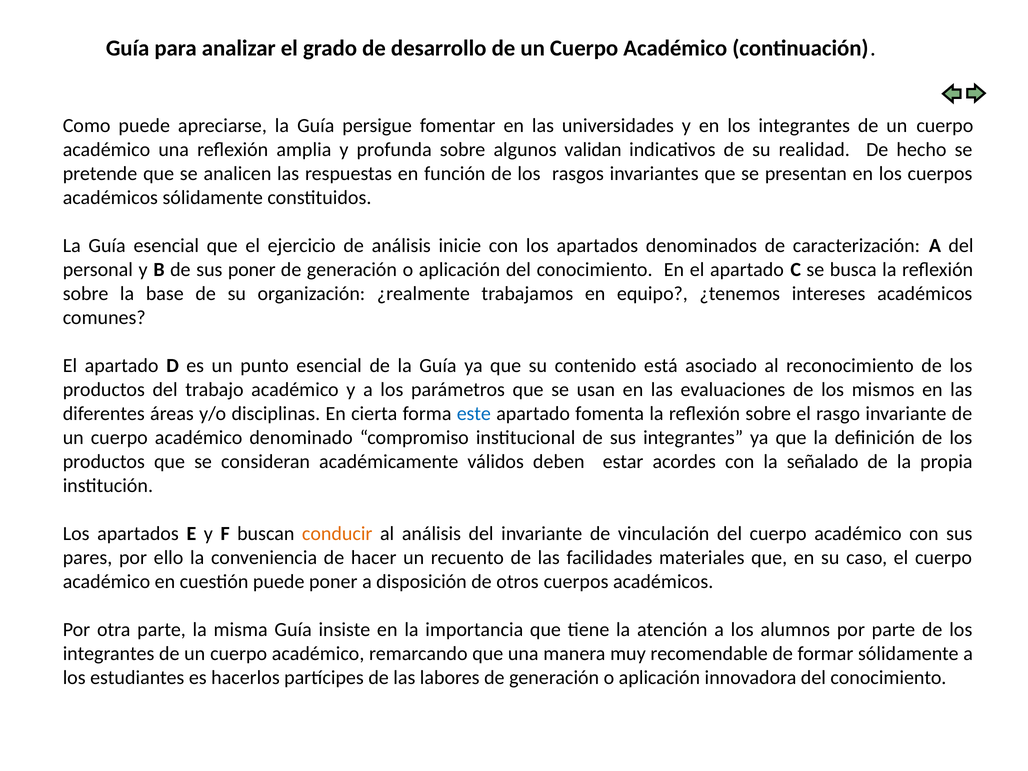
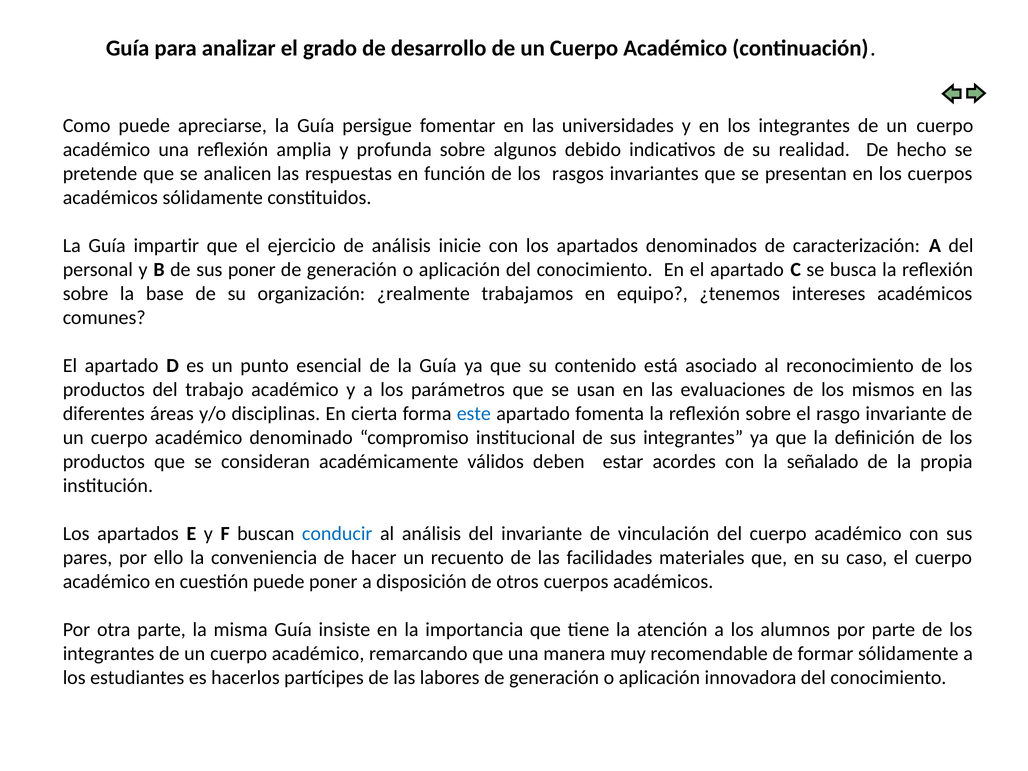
validan: validan -> debido
Guía esencial: esencial -> impartir
conducir colour: orange -> blue
